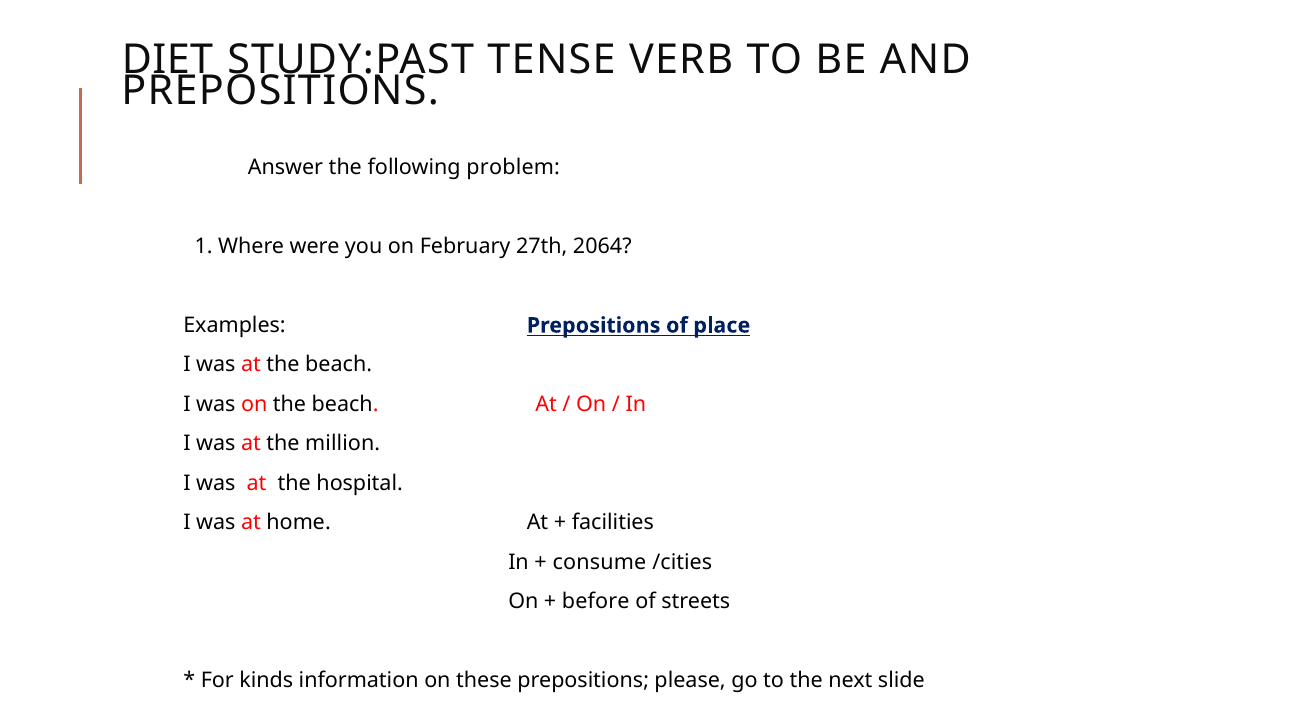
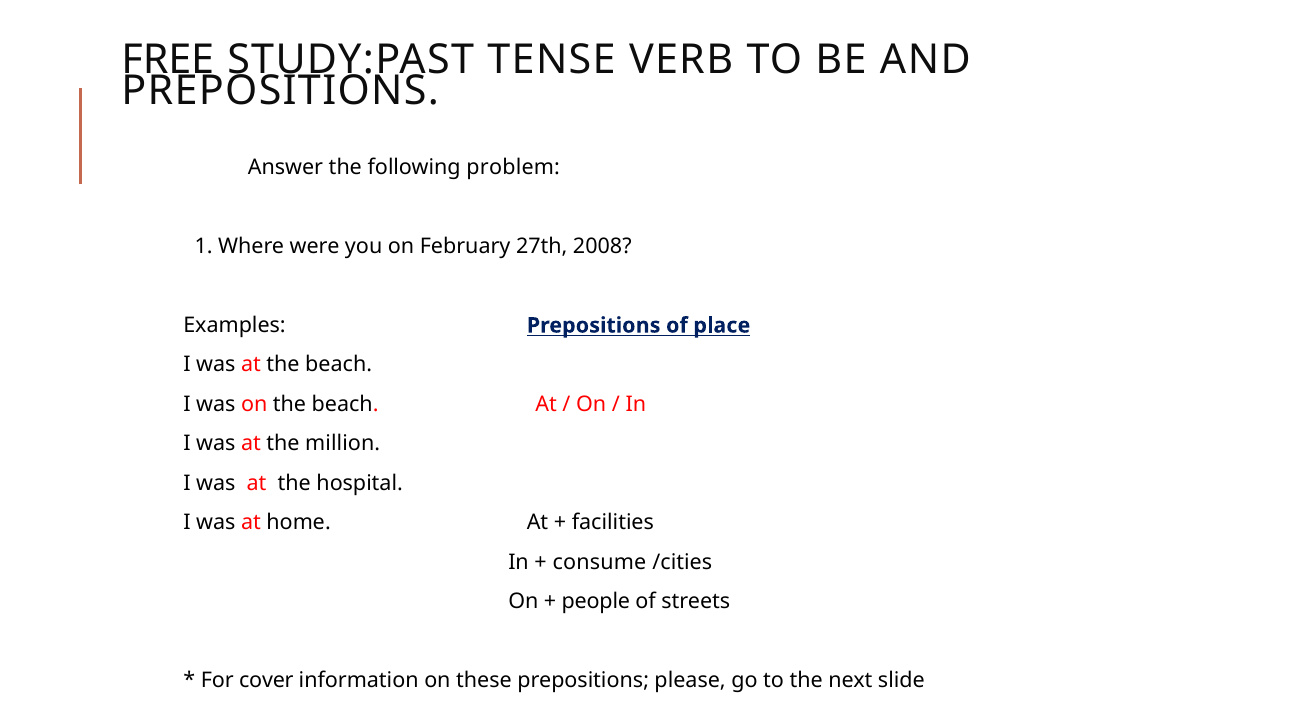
DIET: DIET -> FREE
2064: 2064 -> 2008
before: before -> people
kinds: kinds -> cover
